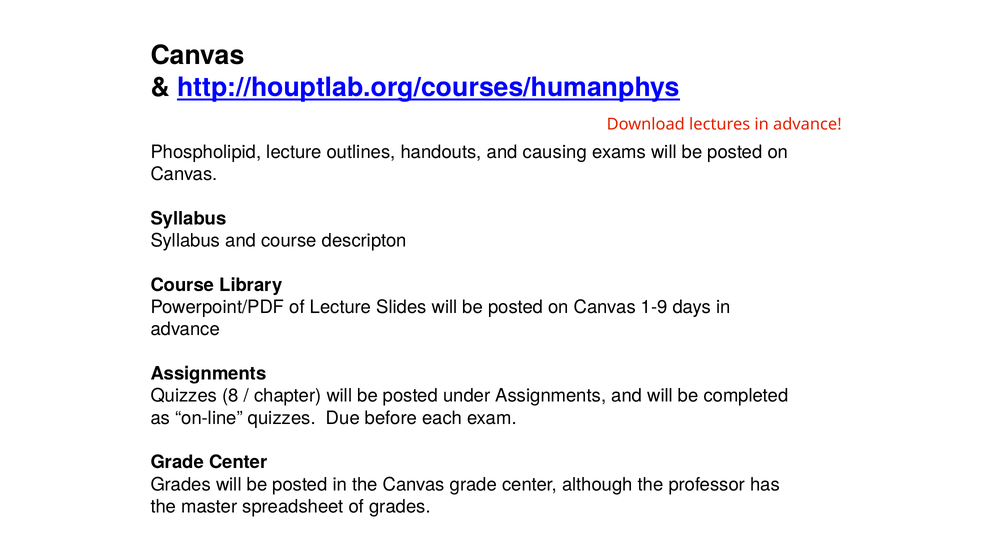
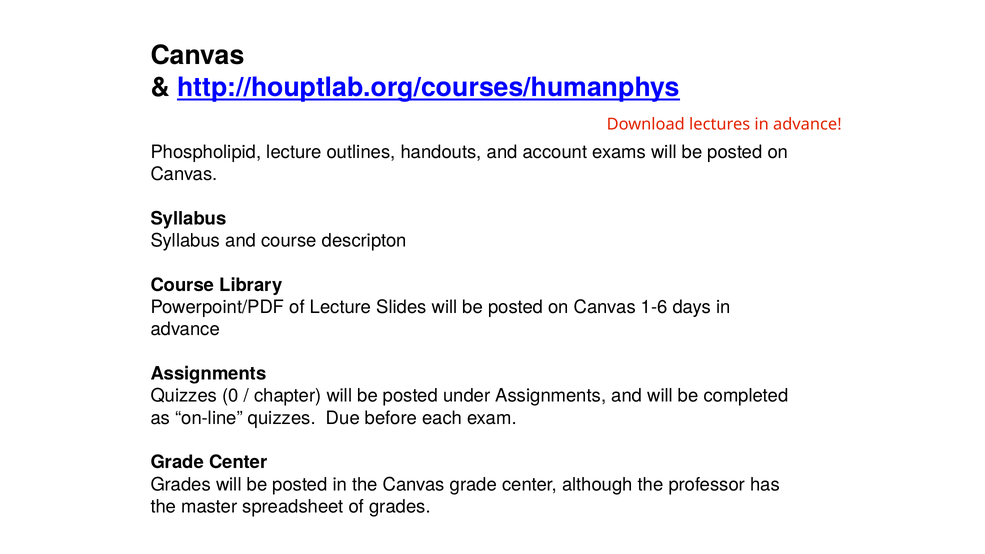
causing: causing -> account
1-9: 1-9 -> 1-6
8: 8 -> 0
